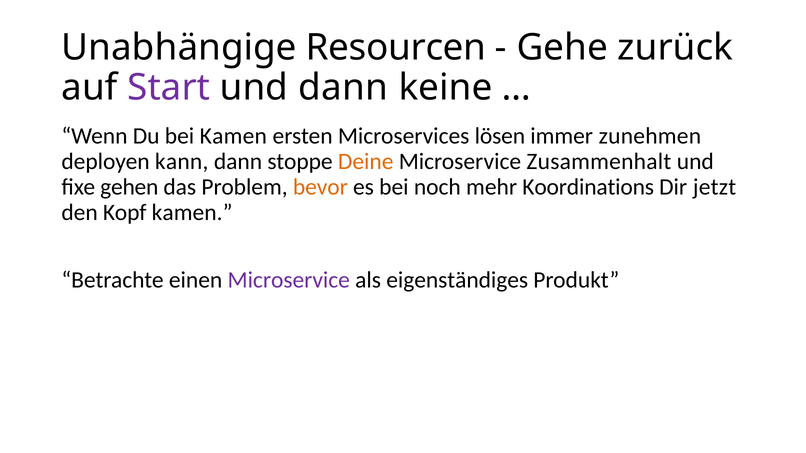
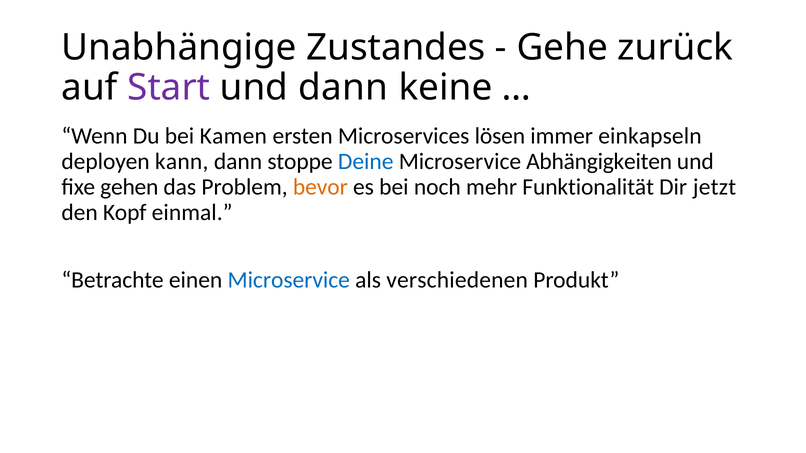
Resourcen: Resourcen -> Zustandes
zunehmen: zunehmen -> einkapseln
Deine colour: orange -> blue
Zusammenhalt: Zusammenhalt -> Abhängigkeiten
Koordinations: Koordinations -> Funktionalität
Kopf kamen: kamen -> einmal
Microservice at (289, 280) colour: purple -> blue
eigenständiges: eigenständiges -> verschiedenen
